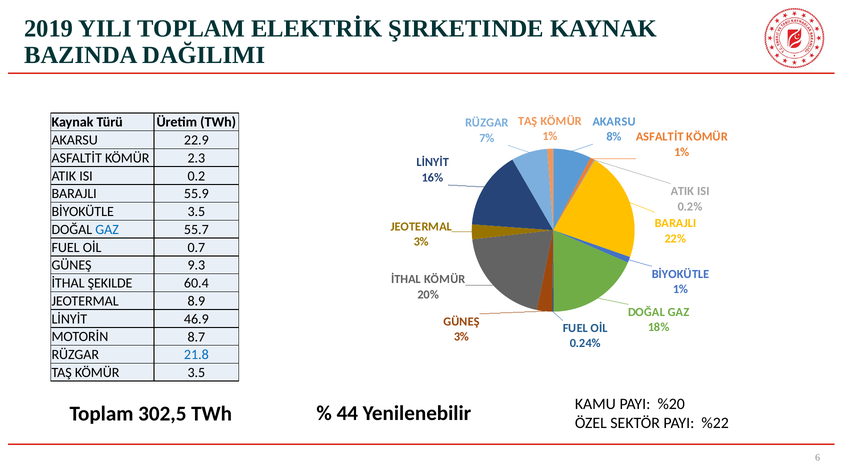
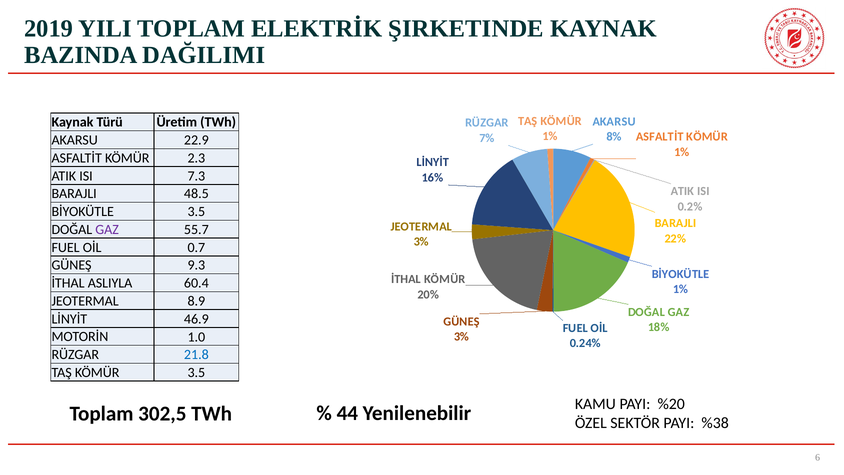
0.2: 0.2 -> 7.3
55.9: 55.9 -> 48.5
GAZ at (107, 229) colour: blue -> purple
ŞEKILDE: ŞEKILDE -> ASLIYLA
8.7: 8.7 -> 1.0
%22: %22 -> %38
